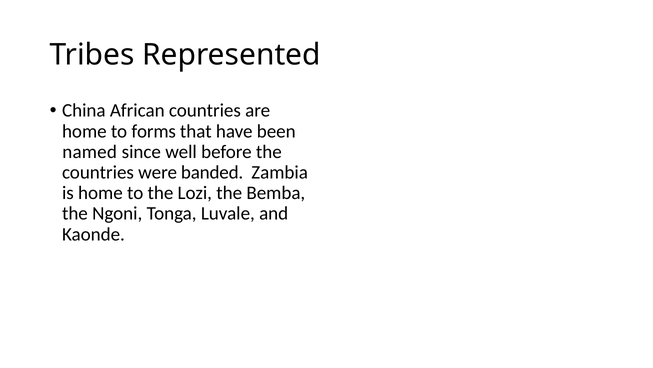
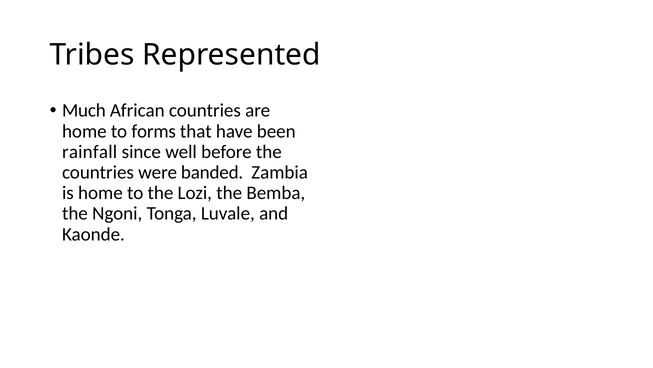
China: China -> Much
named: named -> rainfall
